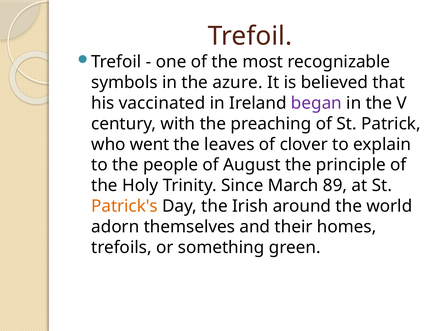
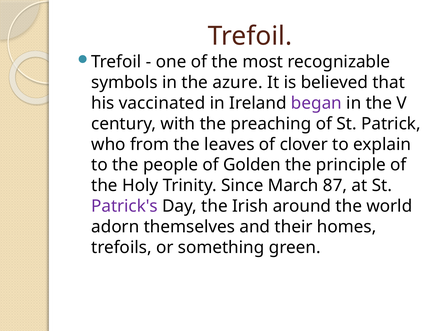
went: went -> from
August: August -> Golden
89: 89 -> 87
Patrick's colour: orange -> purple
